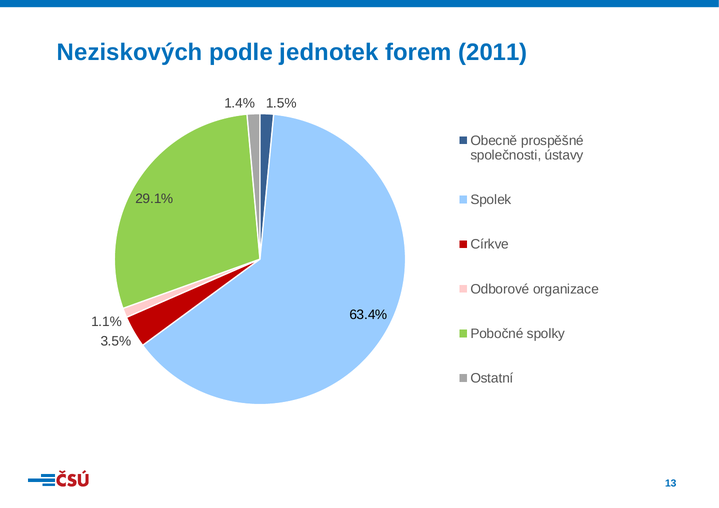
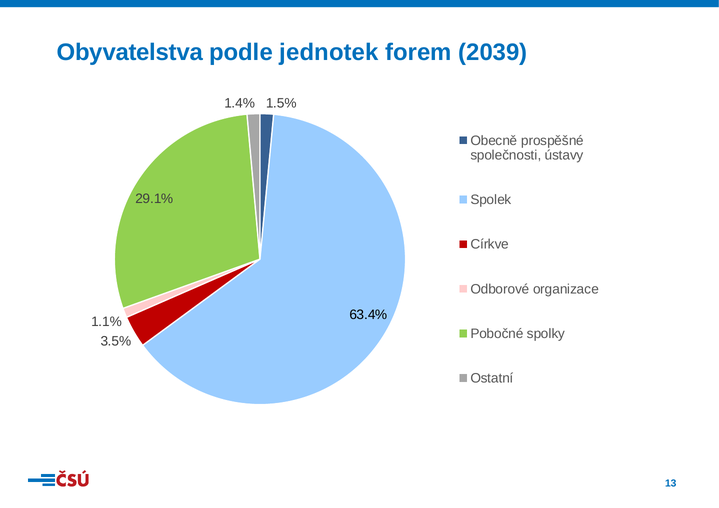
Neziskových: Neziskových -> Obyvatelstva
2011: 2011 -> 2039
